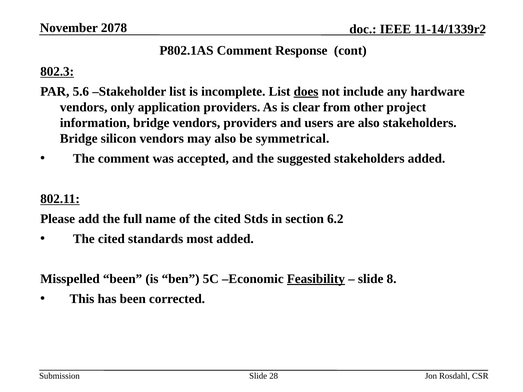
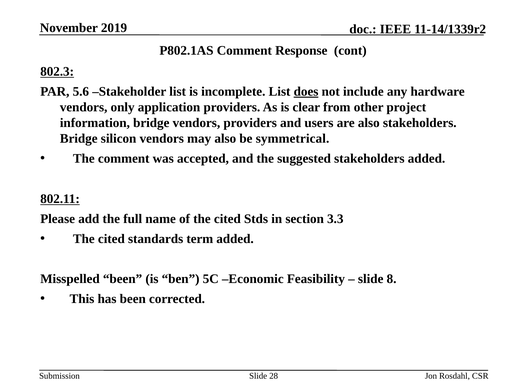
2078: 2078 -> 2019
6.2: 6.2 -> 3.3
most: most -> term
Feasibility underline: present -> none
